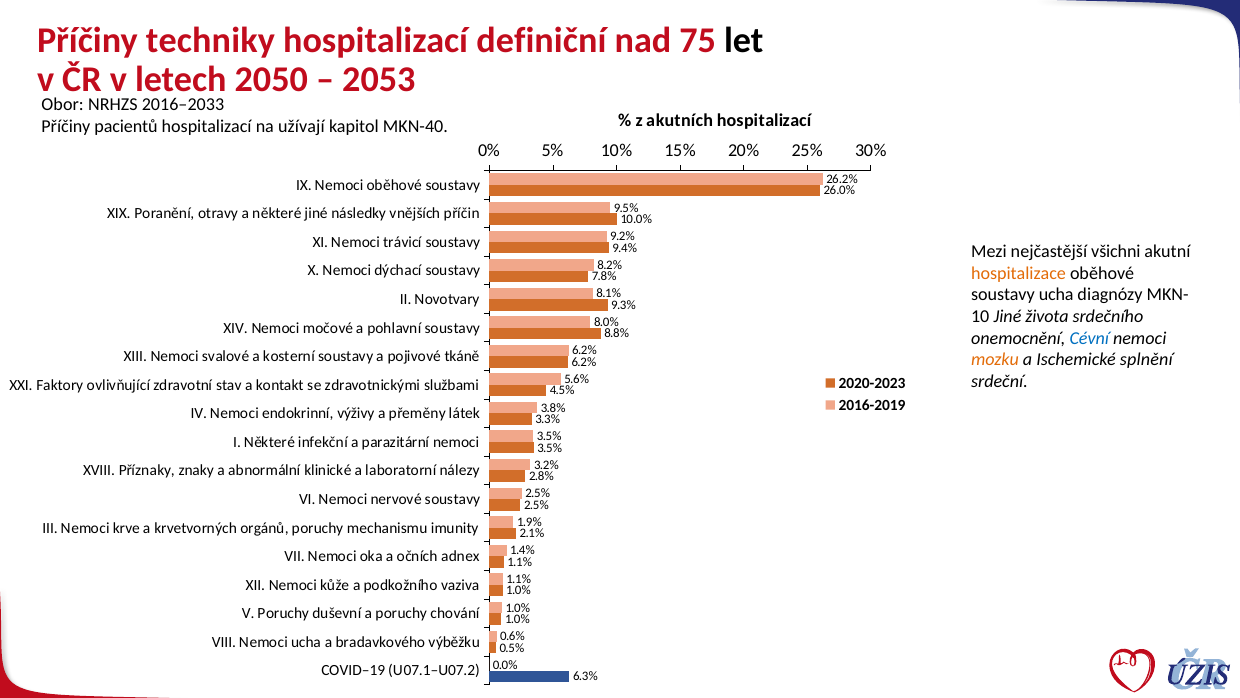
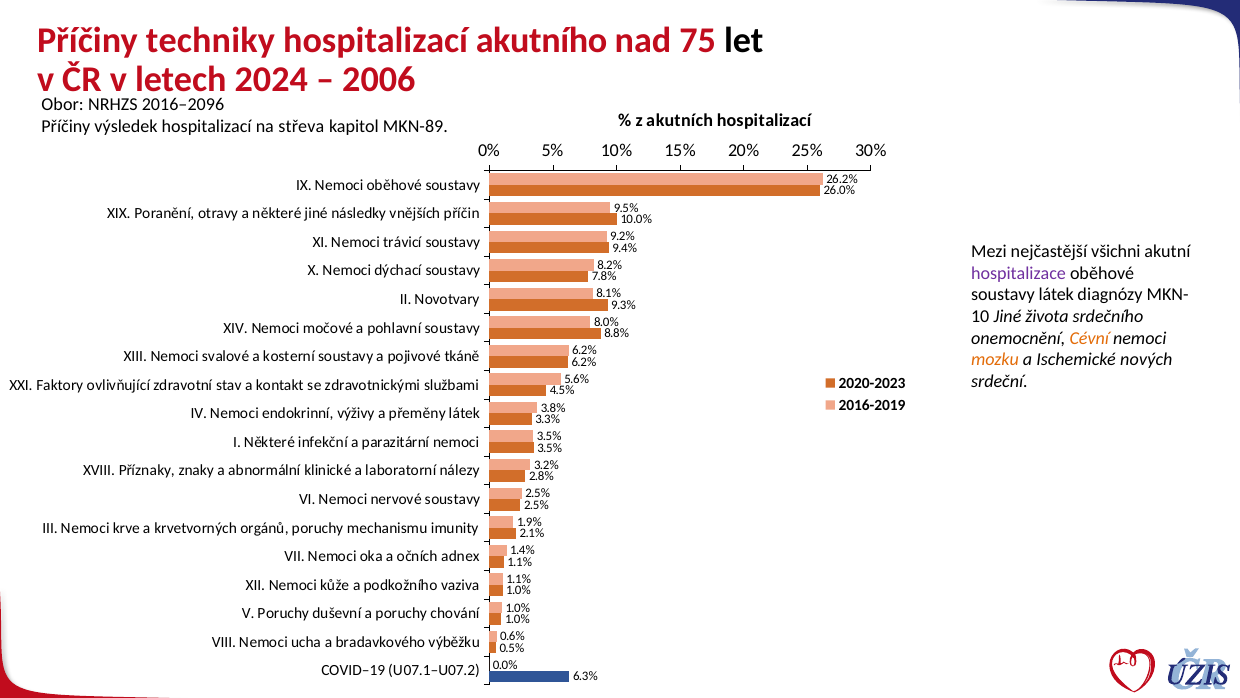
definiční: definiční -> akutního
2050: 2050 -> 2024
2053: 2053 -> 2006
2016–2033: 2016–2033 -> 2016–2096
pacientů: pacientů -> výsledek
užívají: užívají -> střeva
MKN-40: MKN-40 -> MKN-89
hospitalizace colour: orange -> purple
soustavy ucha: ucha -> látek
Cévní colour: blue -> orange
splnění: splnění -> nových
